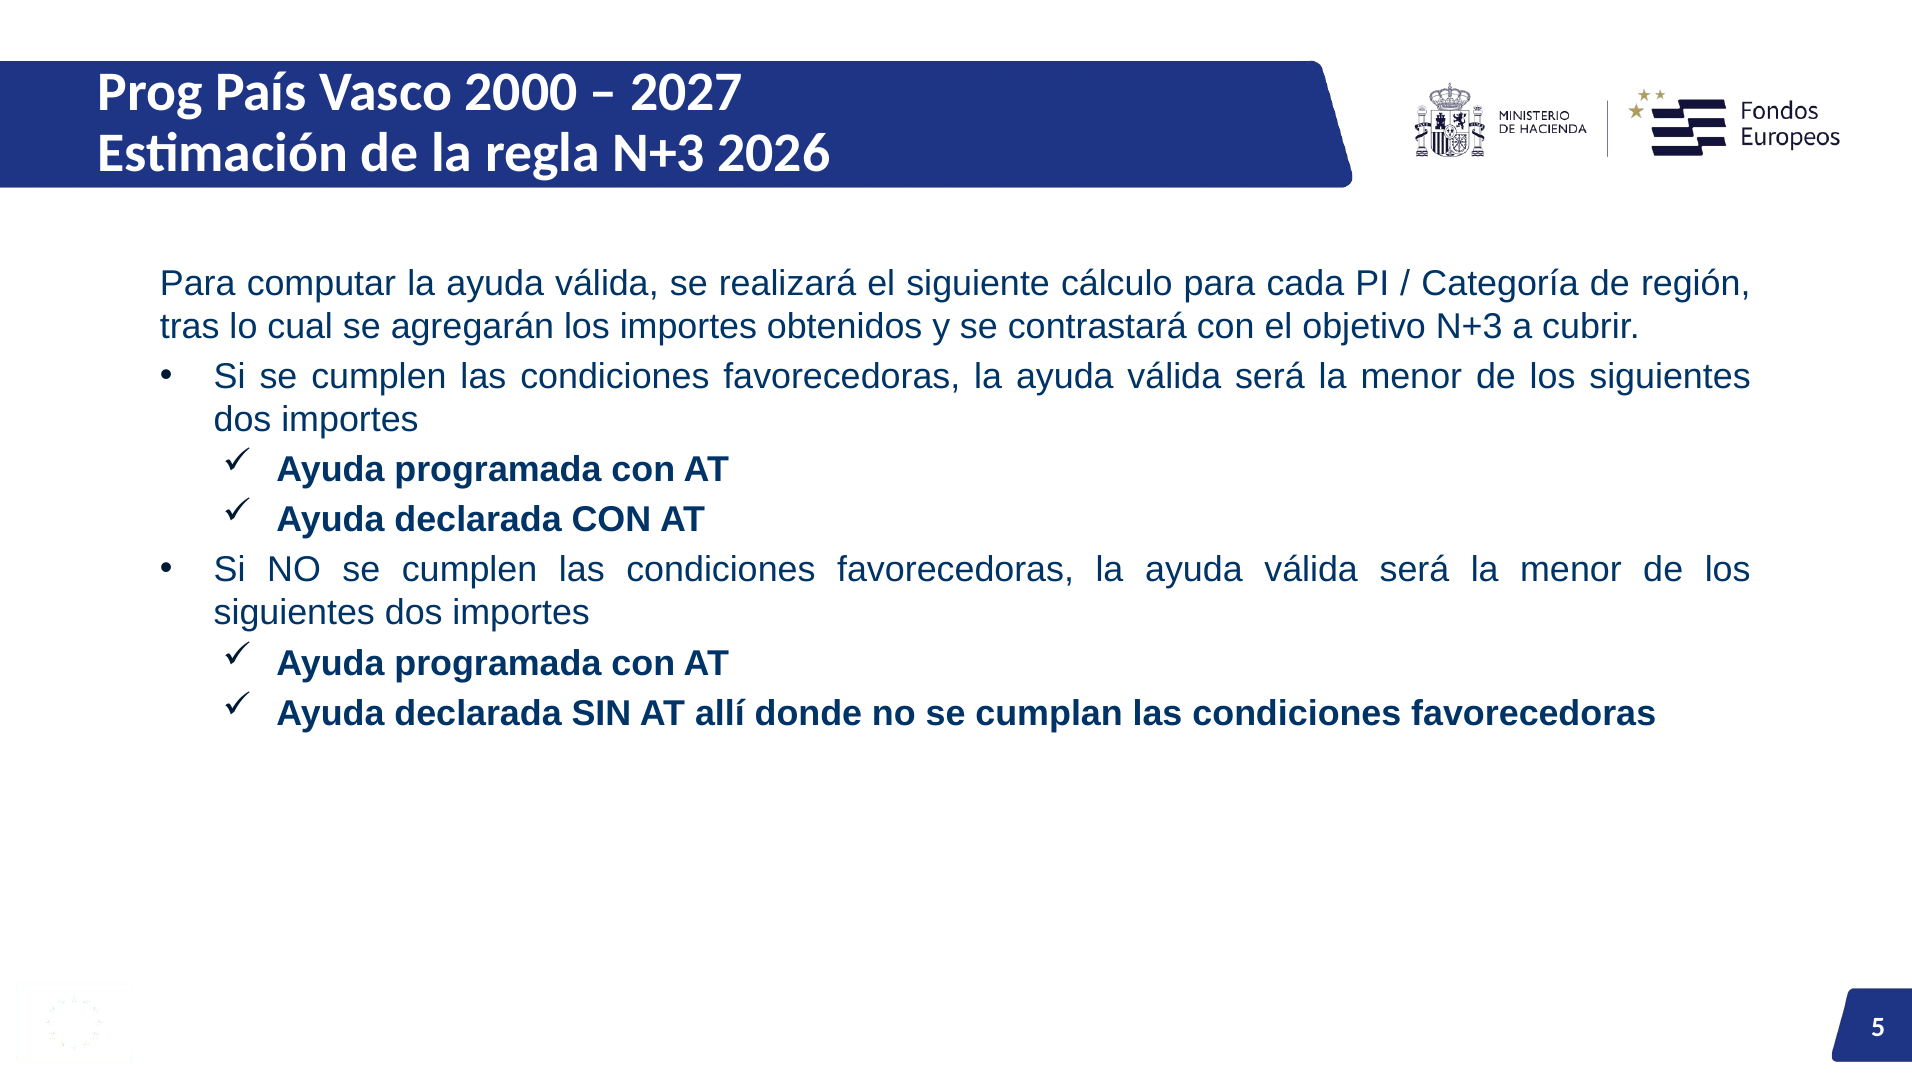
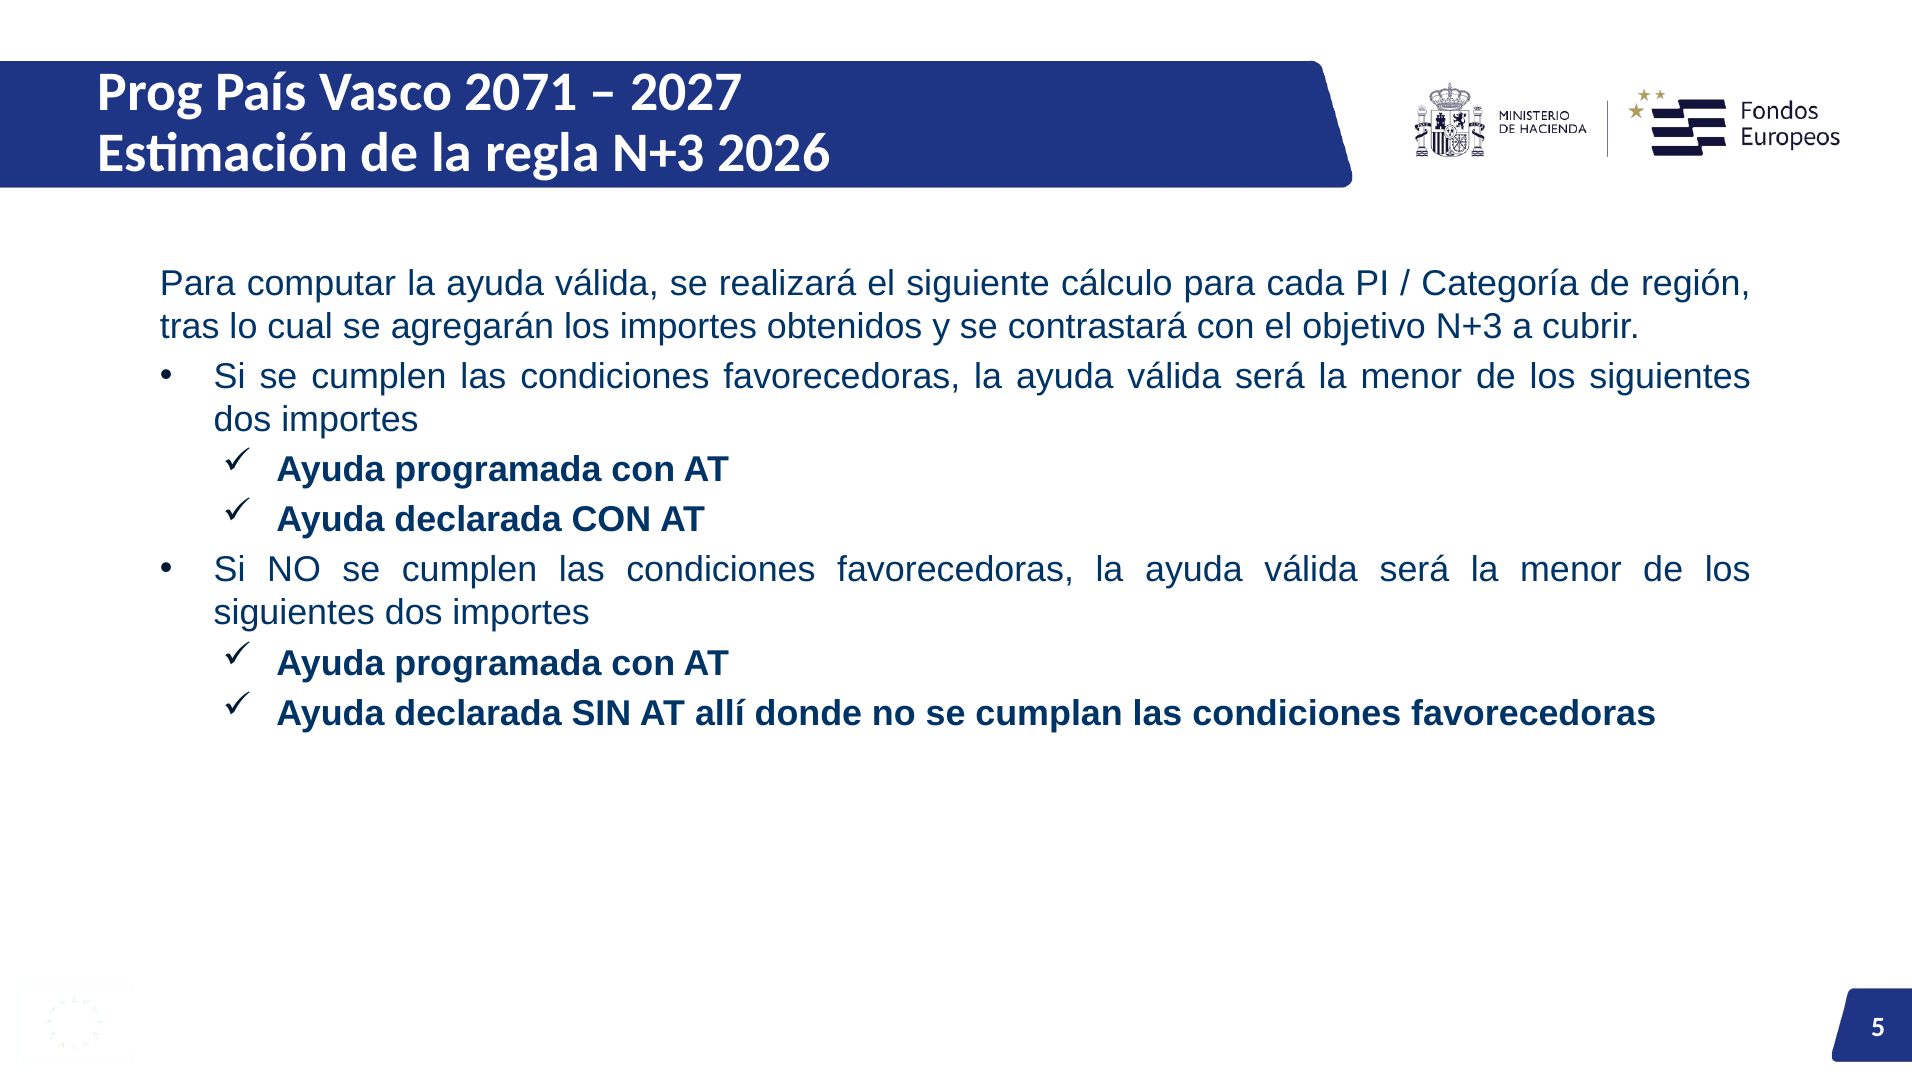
2000: 2000 -> 2071
